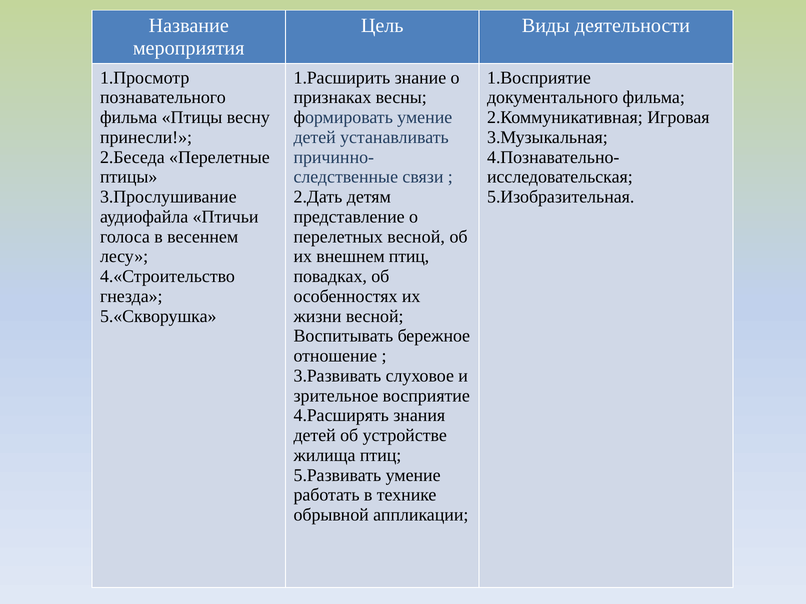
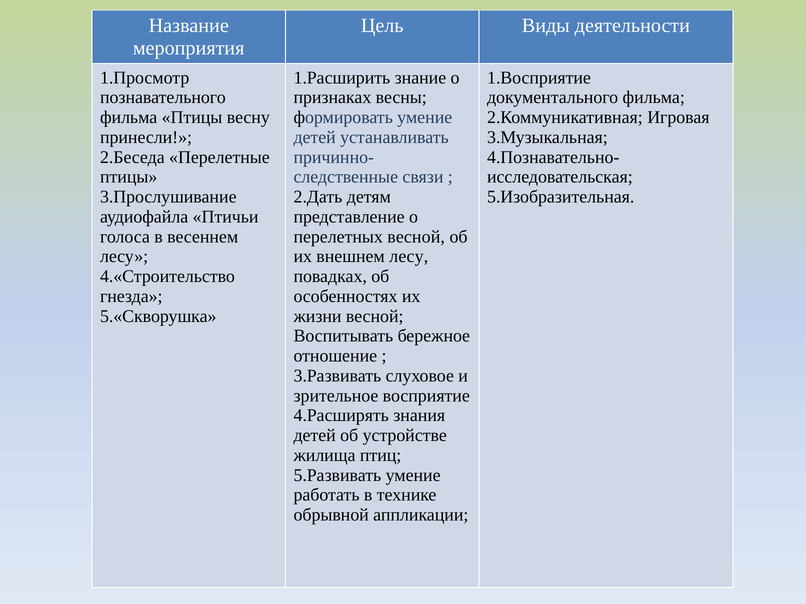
внешнем птиц: птиц -> лесу
